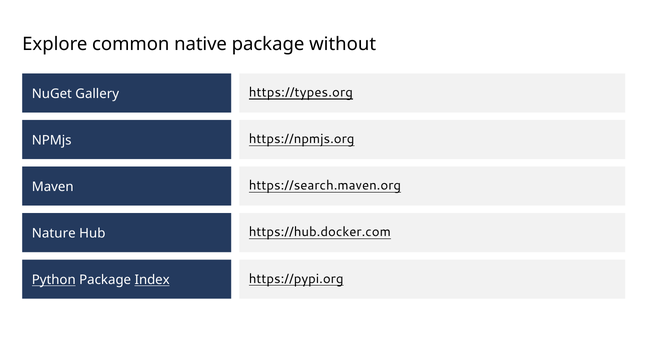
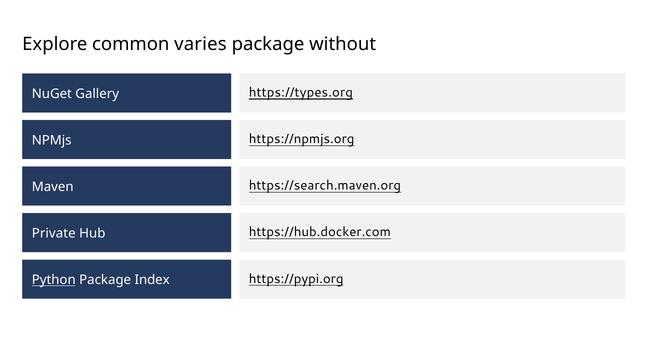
native: native -> varies
Nature: Nature -> Private
Index underline: present -> none
